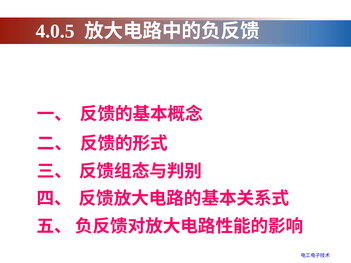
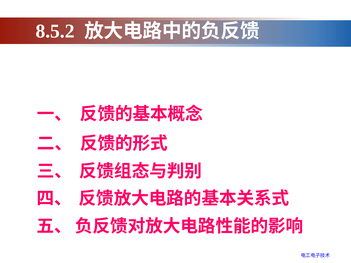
4.0.5: 4.0.5 -> 8.5.2
